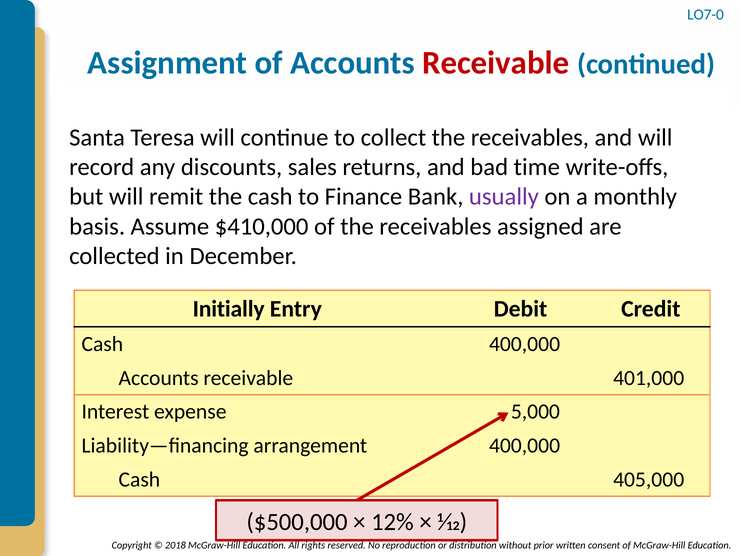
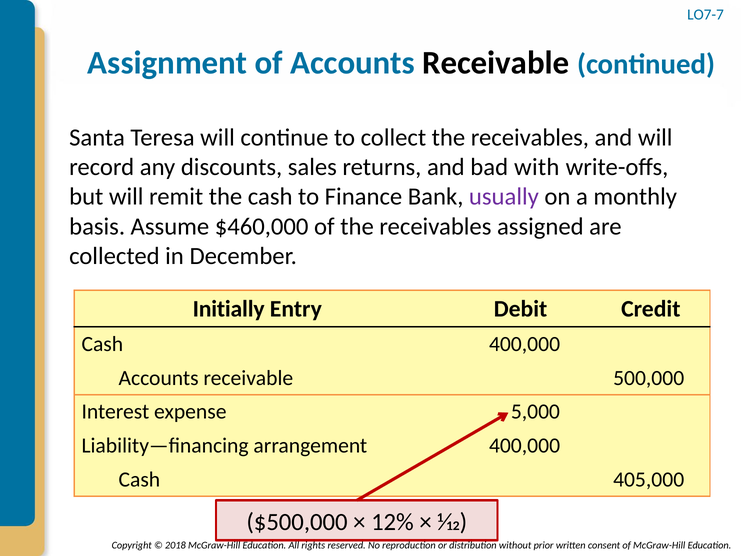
LO7-0: LO7-0 -> LO7-7
Receivable at (496, 63) colour: red -> black
time: time -> with
$410,000: $410,000 -> $460,000
401,000: 401,000 -> 500,000
